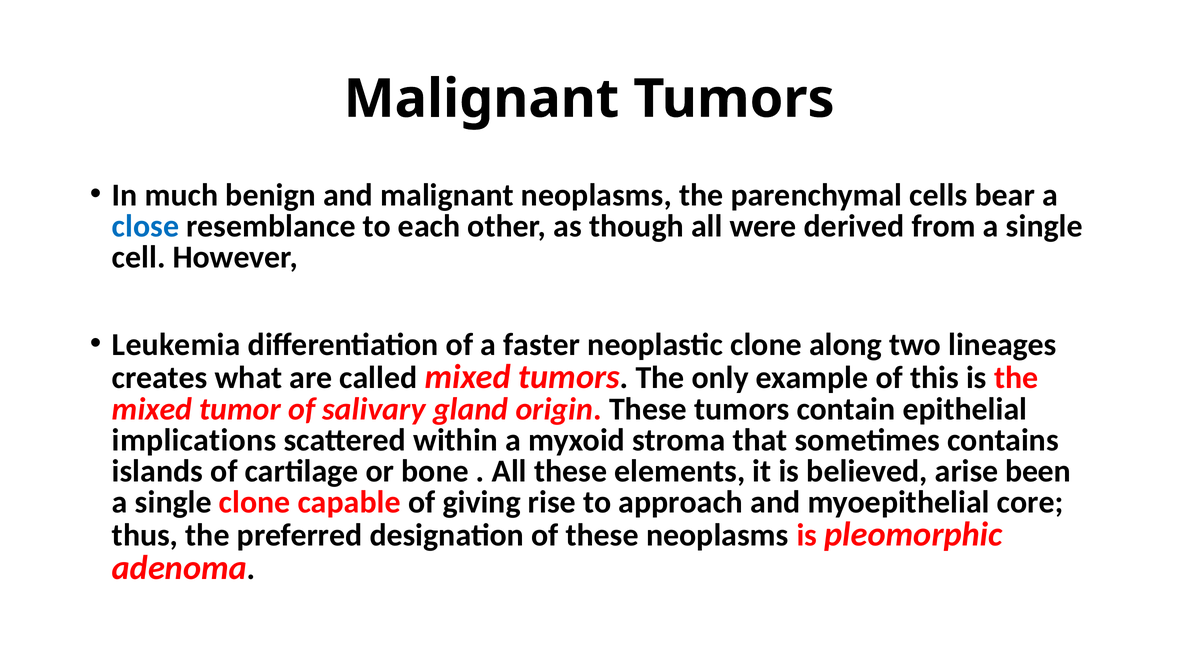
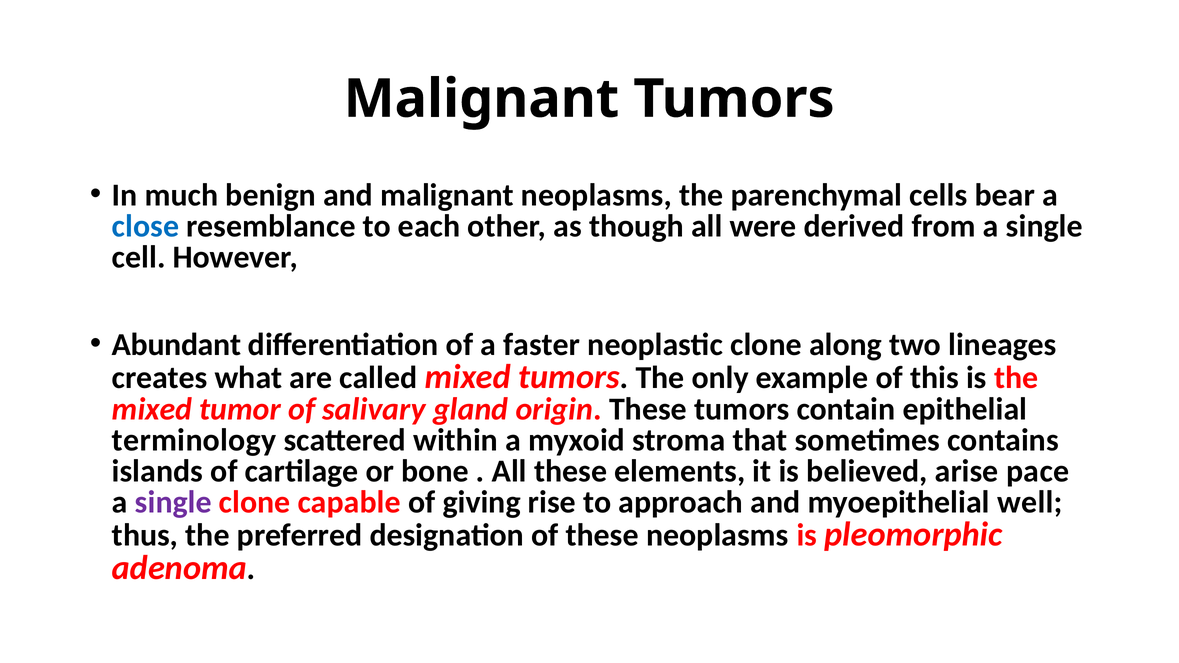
Leukemia: Leukemia -> Abundant
implications: implications -> terminology
been: been -> pace
single at (173, 502) colour: black -> purple
core: core -> well
